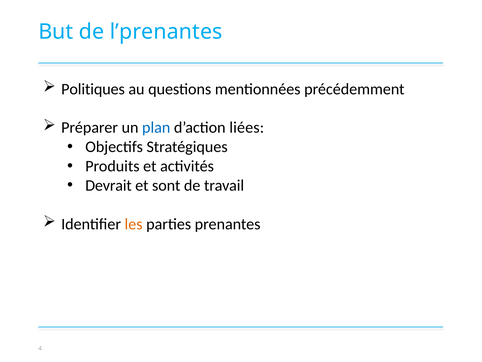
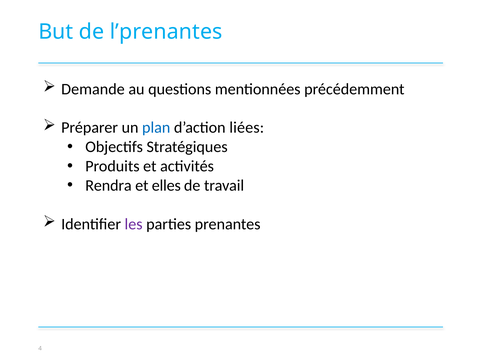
Politiques: Politiques -> Demande
Devrait: Devrait -> Rendra
sont: sont -> elles
les colour: orange -> purple
